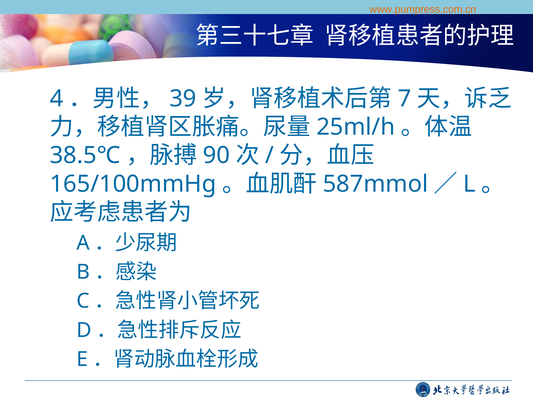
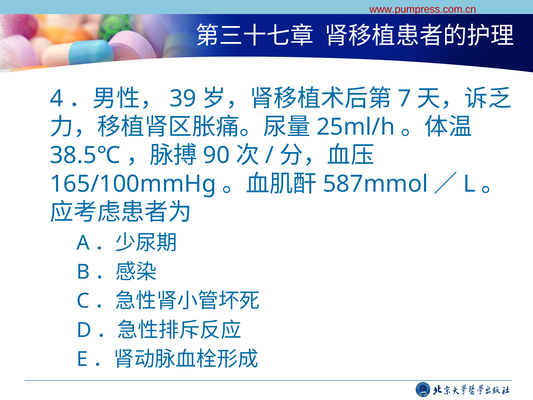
www.pumpress.com.cn colour: orange -> red
